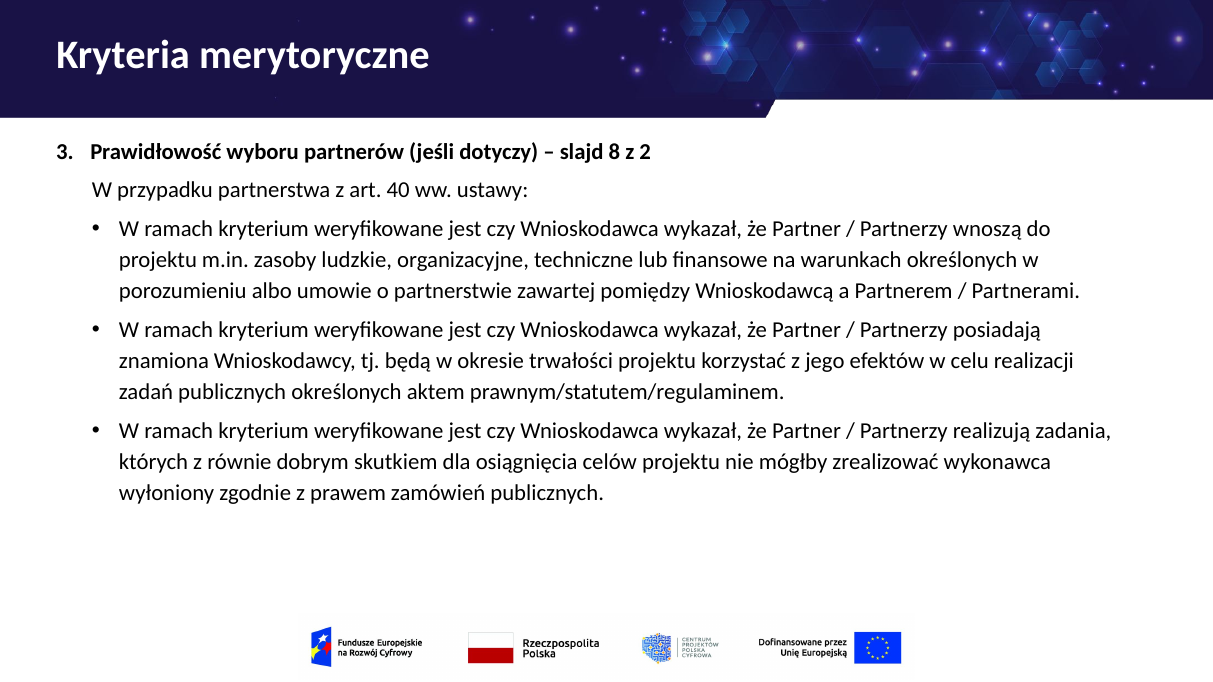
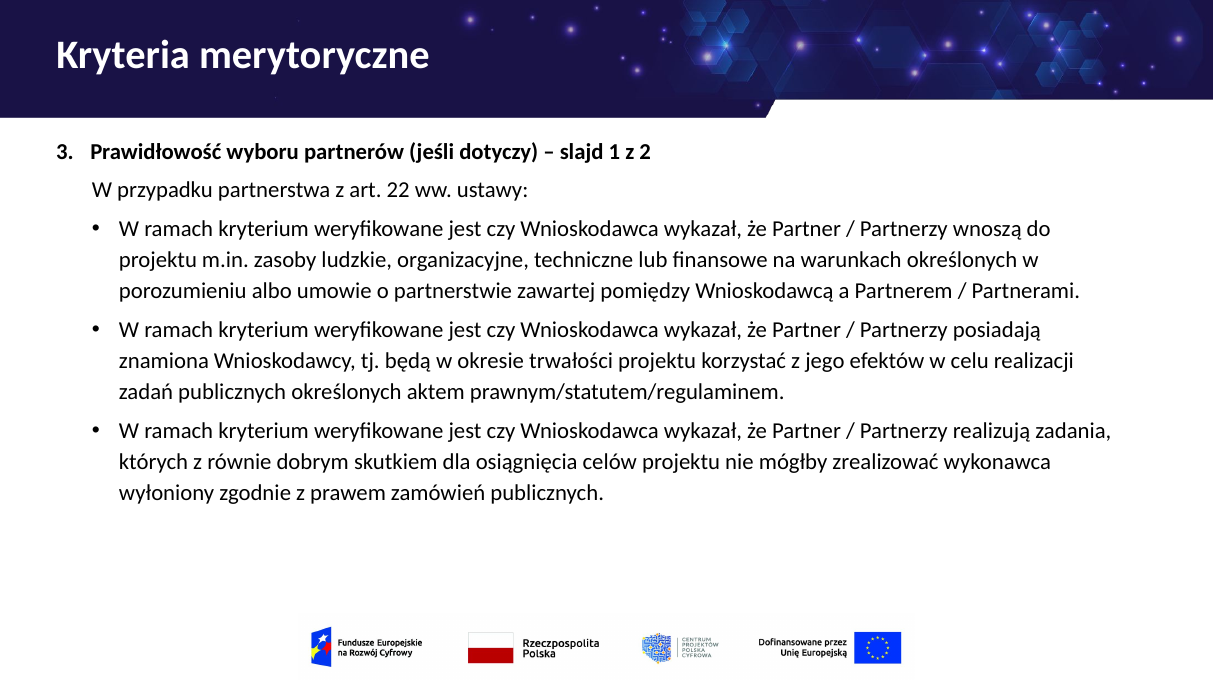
8: 8 -> 1
40: 40 -> 22
